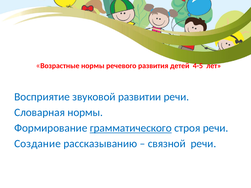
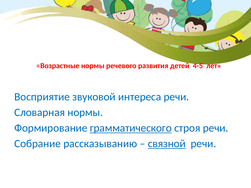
развитии: развитии -> интереса
Создание: Создание -> Собрание
связной underline: none -> present
